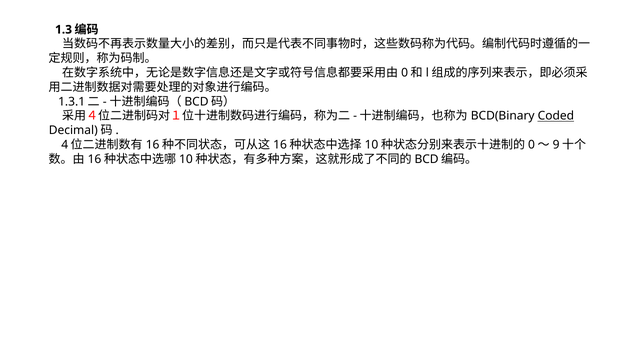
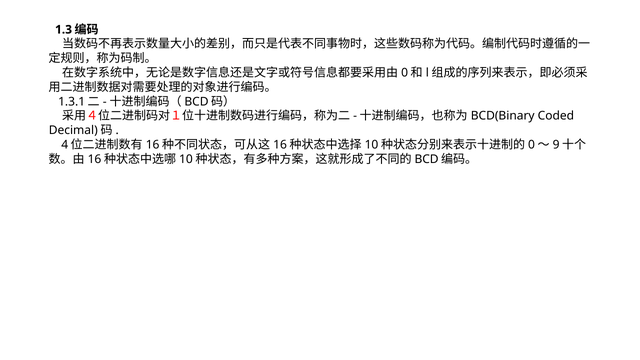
Coded underline: present -> none
